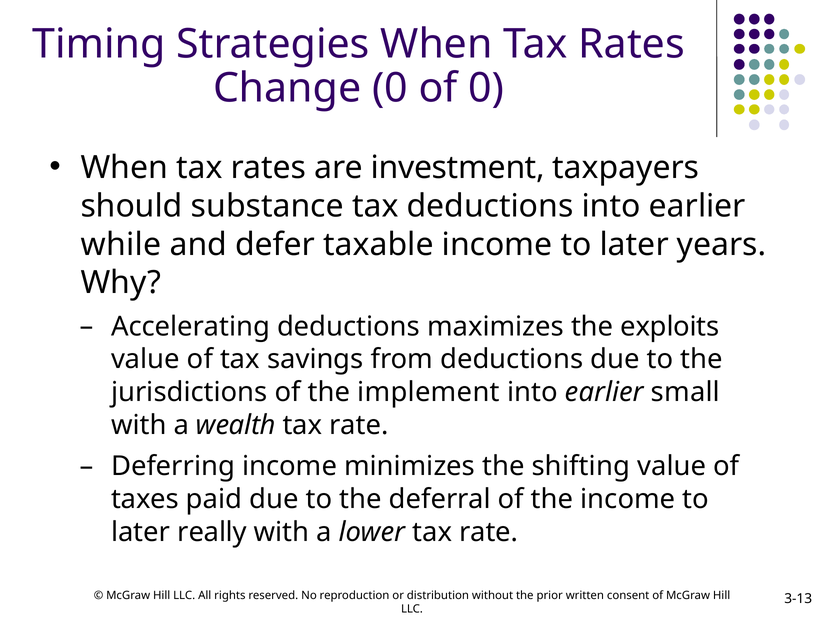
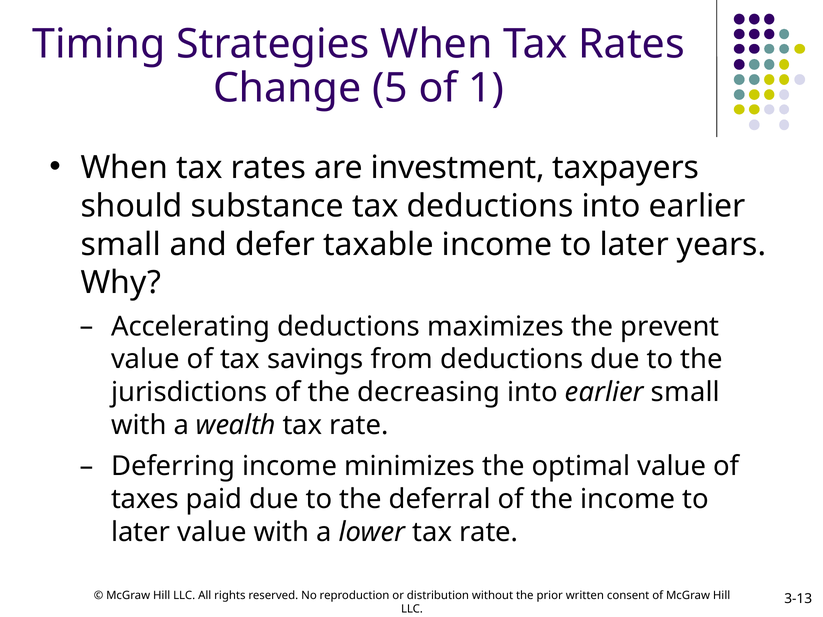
Change 0: 0 -> 5
of 0: 0 -> 1
while at (121, 245): while -> small
exploits: exploits -> prevent
implement: implement -> decreasing
shifting: shifting -> optimal
later really: really -> value
